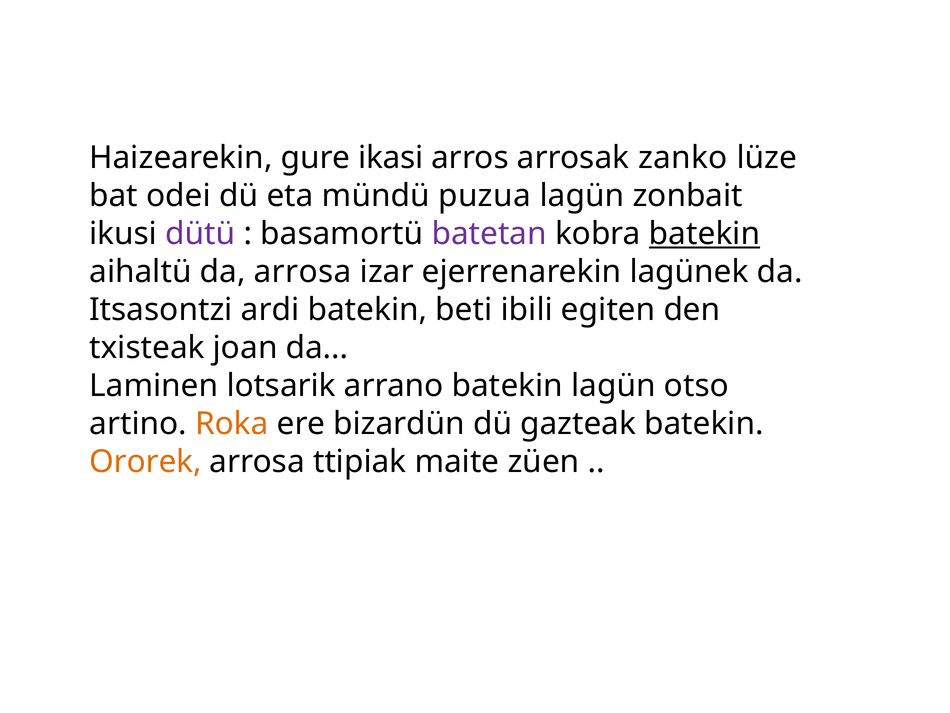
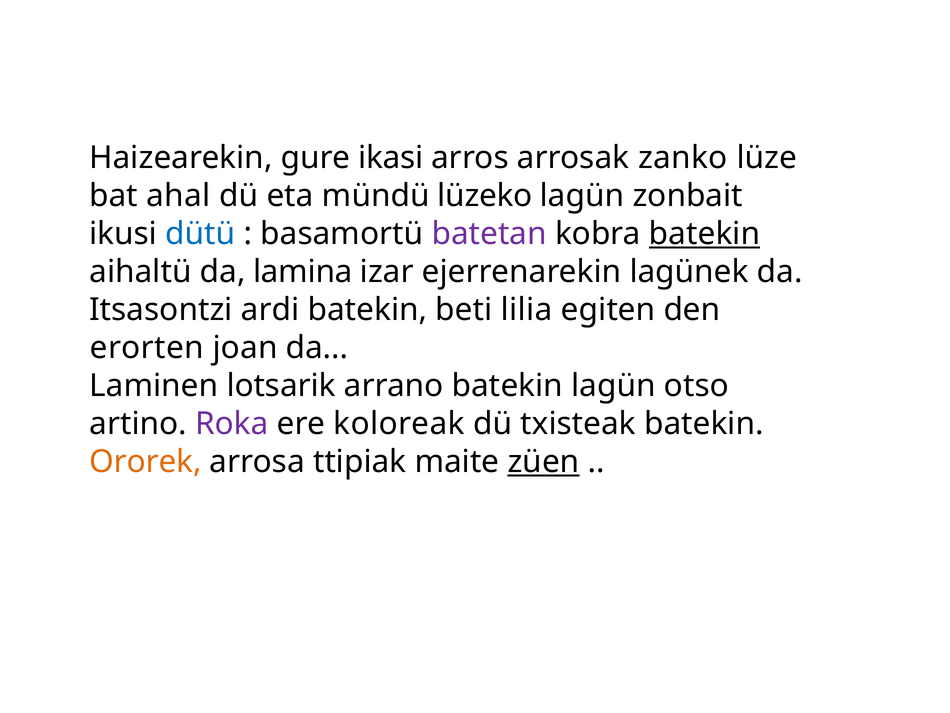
odei: odei -> ahal
puzua: puzua -> lüzeko
dütü colour: purple -> blue
da arrosa: arrosa -> lamina
ibili: ibili -> lilia
txisteak: txisteak -> erorten
Roka colour: orange -> purple
bizardün: bizardün -> koloreak
gazteak: gazteak -> txisteak
züen underline: none -> present
